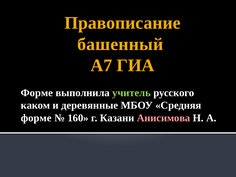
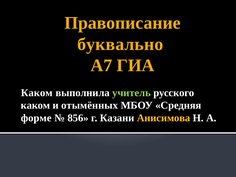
башенный: башенный -> буквально
Форме at (37, 93): Форме -> Каком
деревянные: деревянные -> отымённых
160: 160 -> 856
Анисимова colour: pink -> yellow
